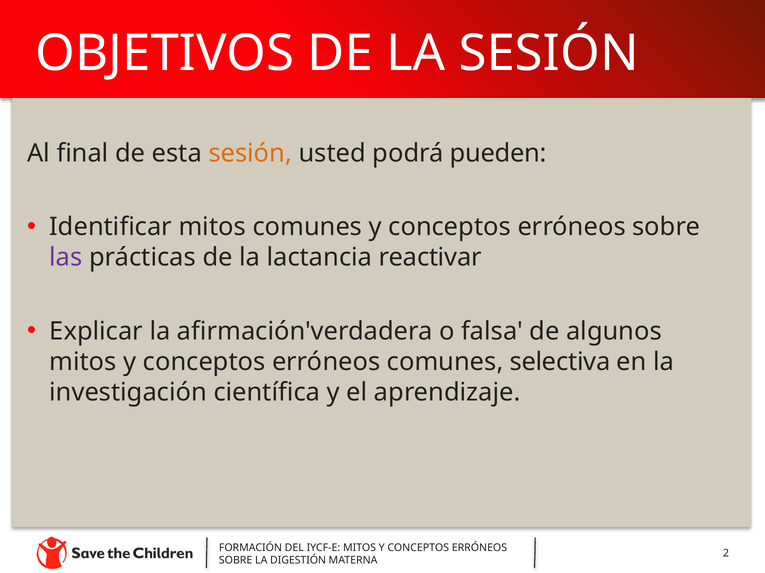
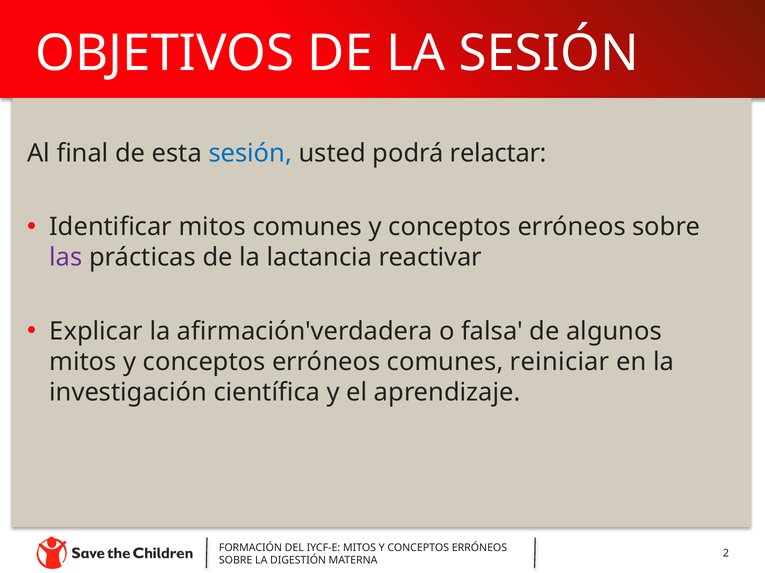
sesión at (250, 153) colour: orange -> blue
pueden: pueden -> relactar
selectiva: selectiva -> reiniciar
